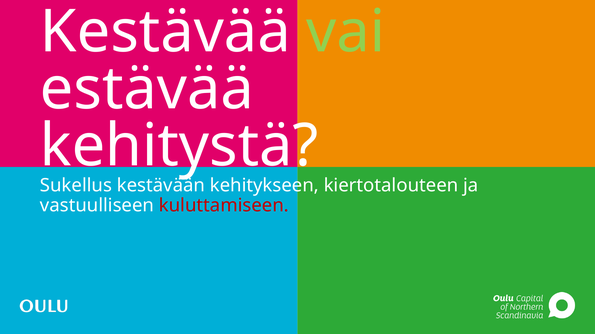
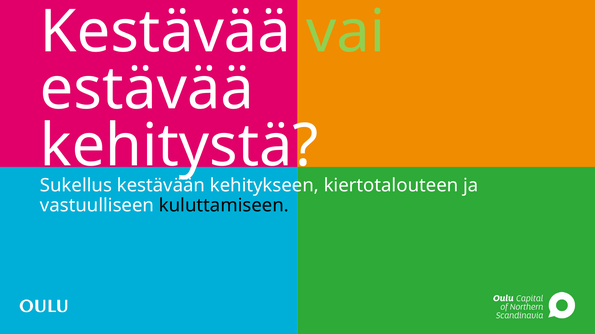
kuluttamiseen colour: red -> black
